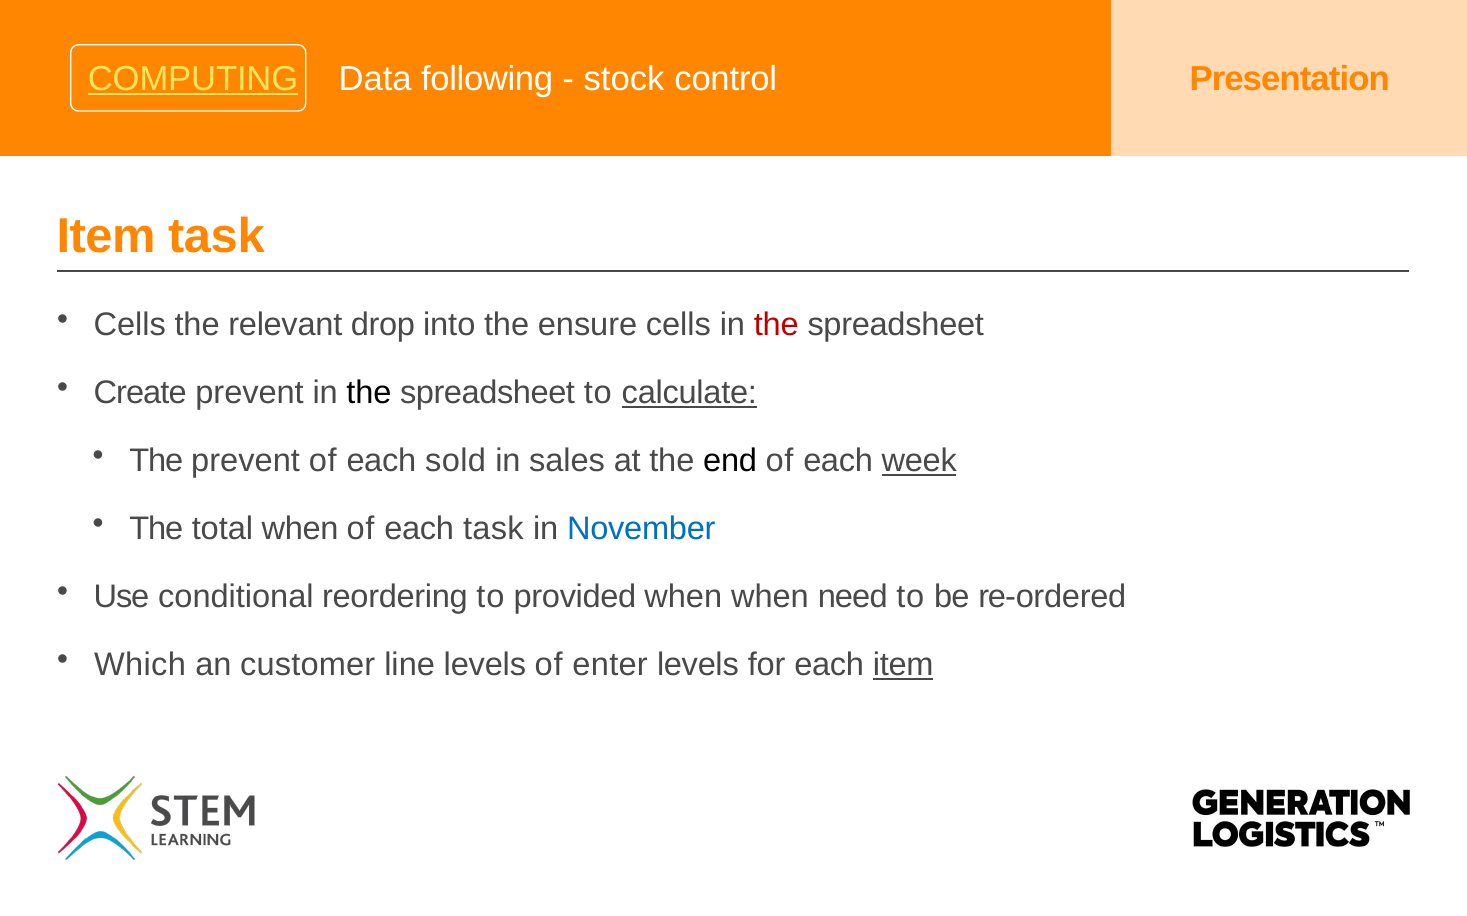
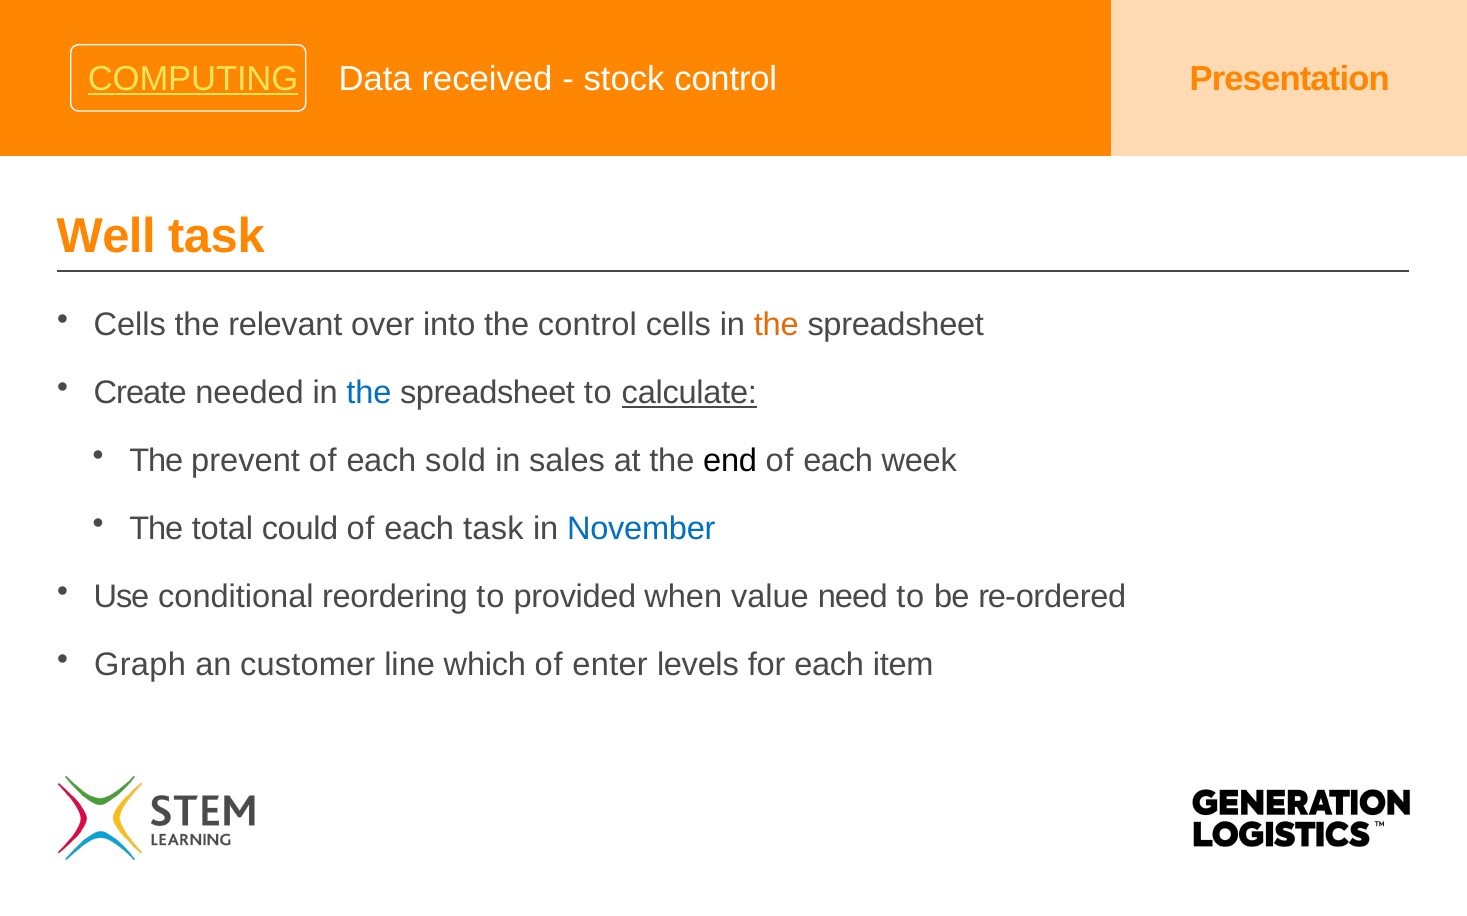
following: following -> received
Item at (106, 236): Item -> Well
drop: drop -> over
the ensure: ensure -> control
the at (776, 325) colour: red -> orange
Create prevent: prevent -> needed
the at (369, 393) colour: black -> blue
week underline: present -> none
total when: when -> could
when when: when -> value
Which: Which -> Graph
line levels: levels -> which
item at (903, 665) underline: present -> none
